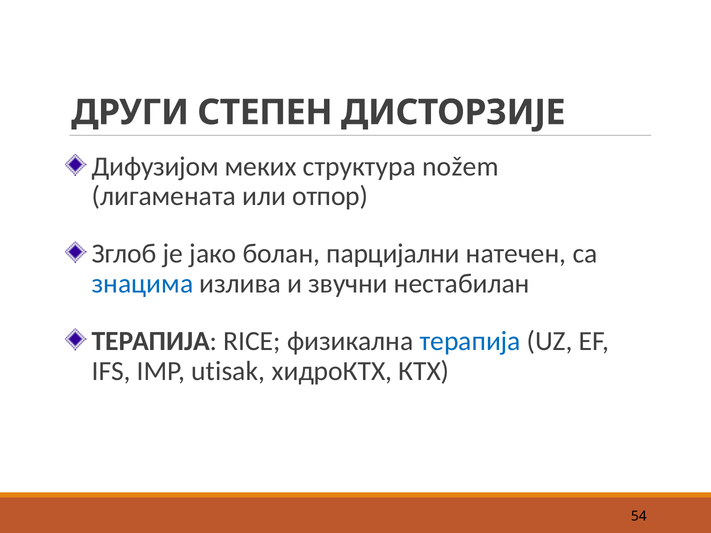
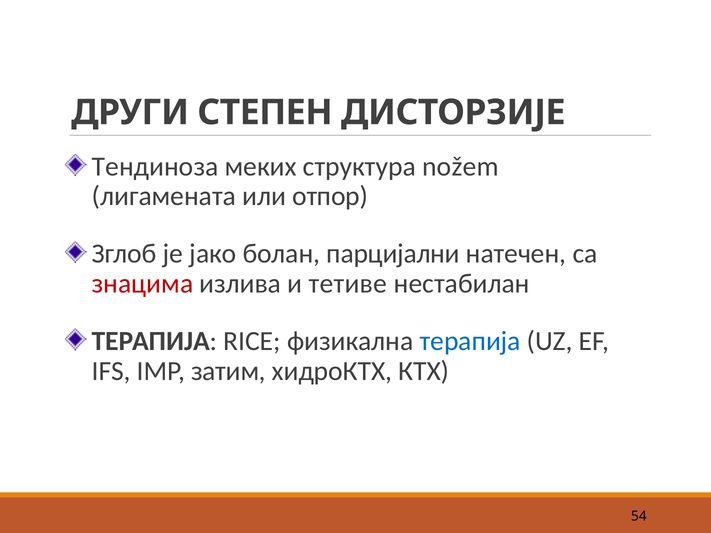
Дифузијом: Дифузијом -> Тендиноза
знацима colour: blue -> red
звучни: звучни -> тетиве
utisak: utisak -> затим
